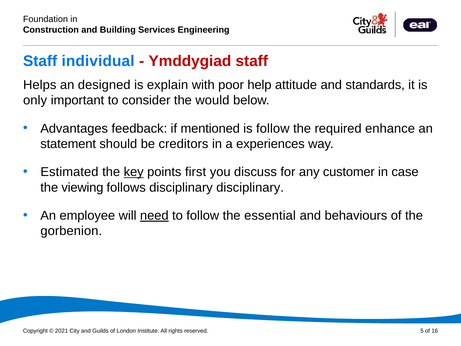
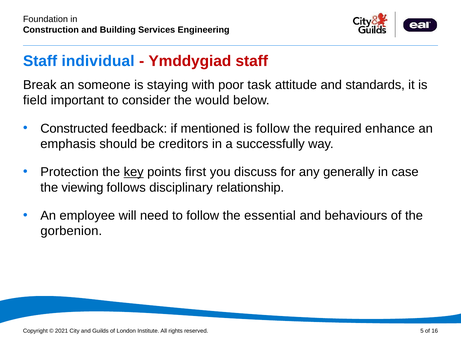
Helps: Helps -> Break
designed: designed -> someone
explain: explain -> staying
help: help -> task
only: only -> field
Advantages: Advantages -> Constructed
statement: statement -> emphasis
experiences: experiences -> successfully
Estimated: Estimated -> Protection
customer: customer -> generally
disciplinary disciplinary: disciplinary -> relationship
need underline: present -> none
